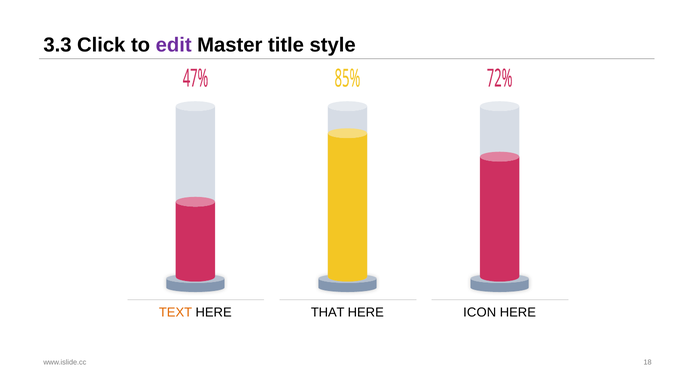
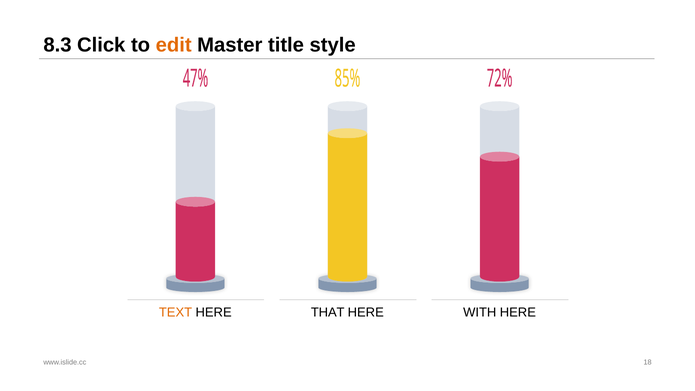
3.3: 3.3 -> 8.3
edit colour: purple -> orange
ICON: ICON -> WITH
